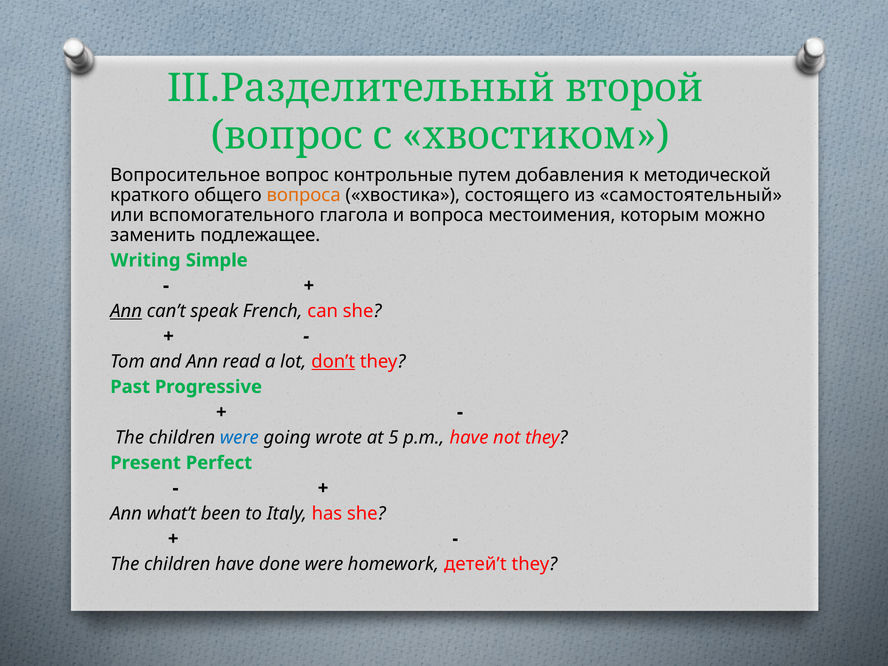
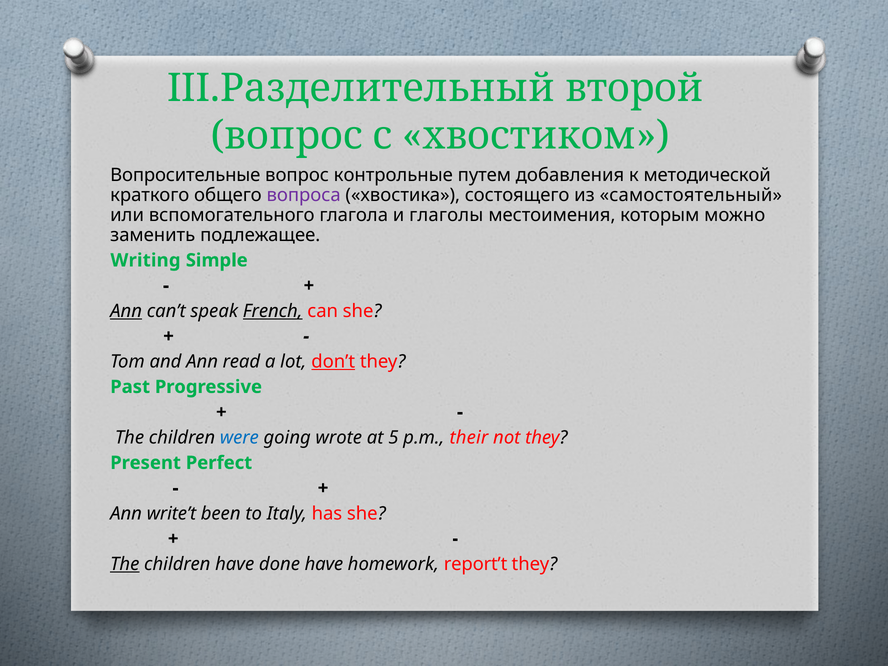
Вопросительное: Вопросительное -> Вопросительные
вопроса at (304, 195) colour: orange -> purple
и вопроса: вопроса -> глаголы
French underline: none -> present
p.m have: have -> their
what’t: what’t -> write’t
The at (125, 564) underline: none -> present
done were: were -> have
детей’t: детей’t -> report’t
